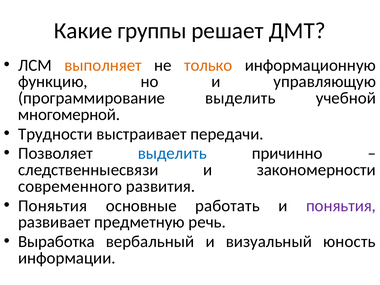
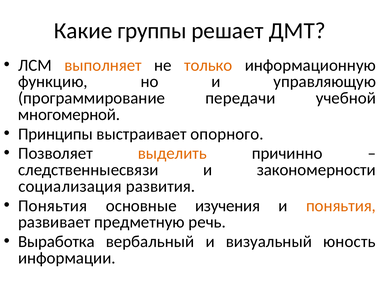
программирование выделить: выделить -> передачи
Трудности: Трудности -> Принципы
передачи: передачи -> опорного
выделить at (172, 153) colour: blue -> orange
современного: современного -> социализация
работать: работать -> изучения
поняьтия at (341, 206) colour: purple -> orange
